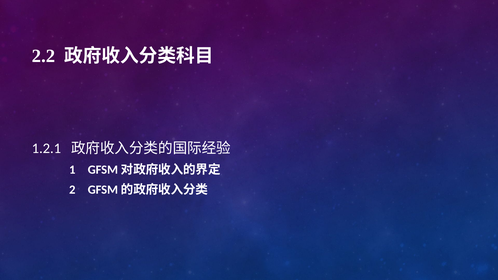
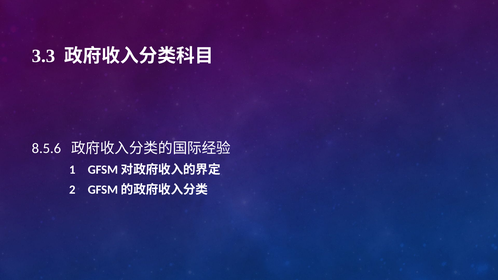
2.2: 2.2 -> 3.3
1.2.1: 1.2.1 -> 8.5.6
